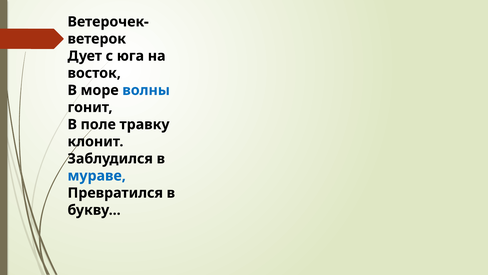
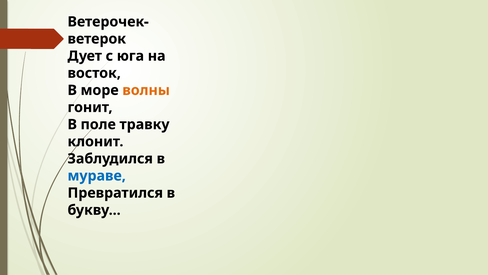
волны colour: blue -> orange
